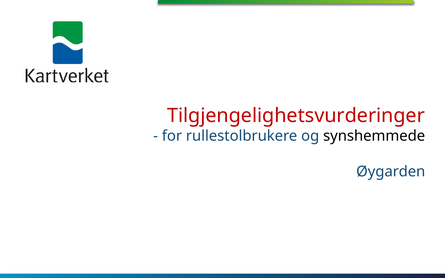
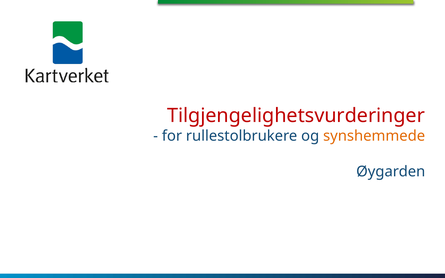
synshemmede colour: black -> orange
